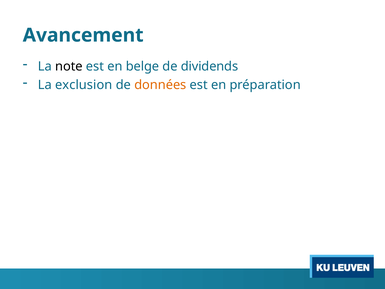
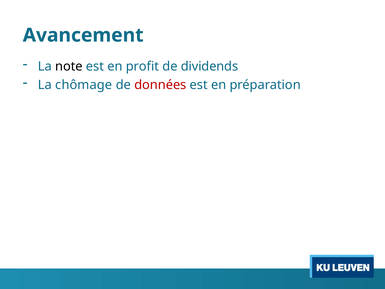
belge: belge -> profit
exclusion: exclusion -> chômage
données colour: orange -> red
